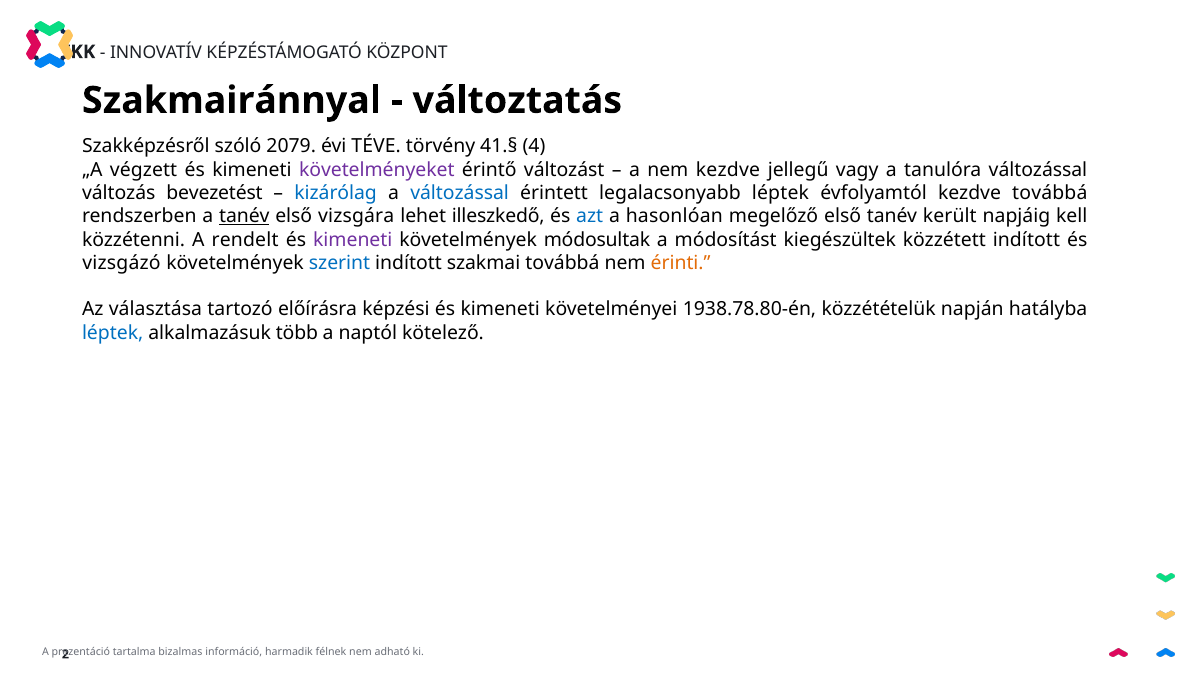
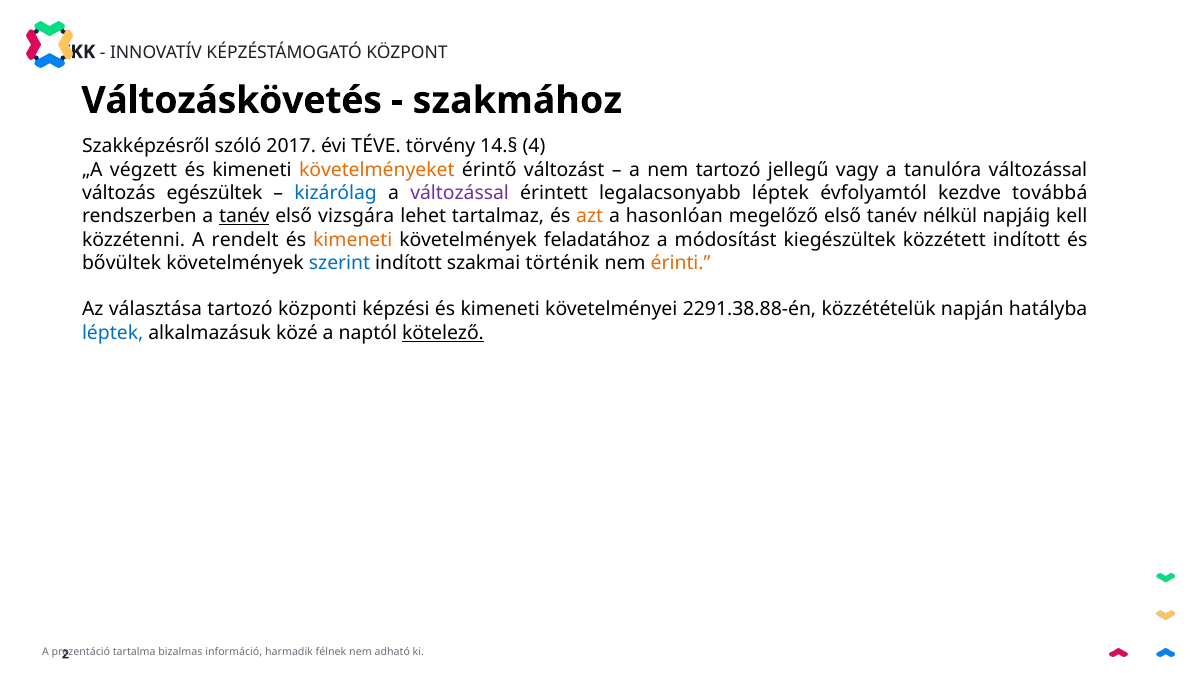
Szakmairánnyal: Szakmairánnyal -> Változáskövetés
változtatás: változtatás -> szakmához
2079: 2079 -> 2017
41.§: 41.§ -> 14.§
követelményeket colour: purple -> orange
nem kezdve: kezdve -> tartozó
bevezetést: bevezetést -> egészültek
változással at (460, 193) colour: blue -> purple
illeszkedő: illeszkedő -> tartalmaz
azt colour: blue -> orange
került: került -> nélkül
kimeneti at (353, 240) colour: purple -> orange
módosultak: módosultak -> feladatához
vizsgázó: vizsgázó -> bővültek
szakmai továbbá: továbbá -> történik
előírásra: előírásra -> központi
1938.78.80-én: 1938.78.80-én -> 2291.38.88-én
több: több -> közé
kötelező underline: none -> present
